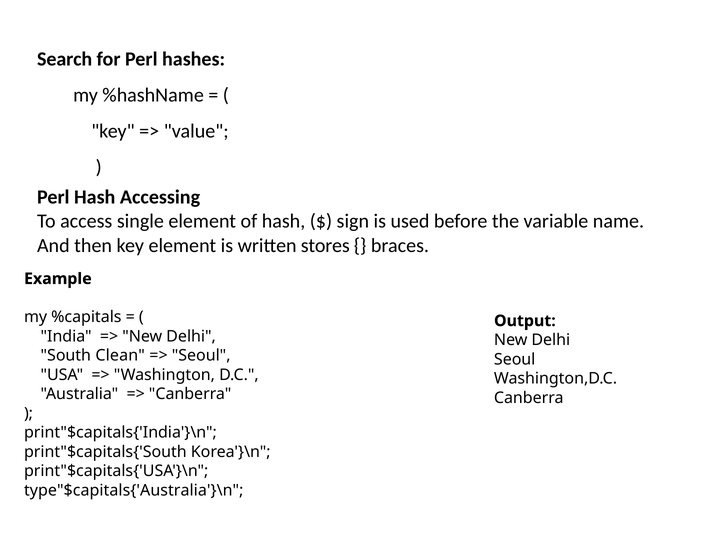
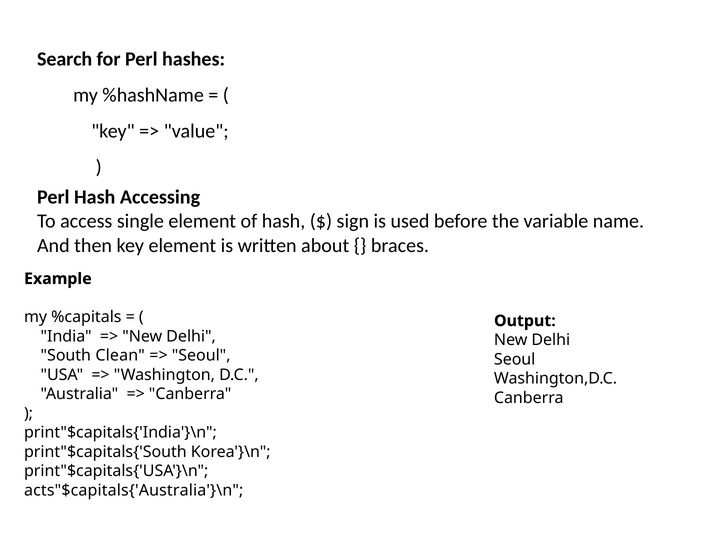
stores: stores -> about
type"$capitals{'Australia'}\n: type"$capitals{'Australia'}\n -> acts"$capitals{'Australia'}\n
